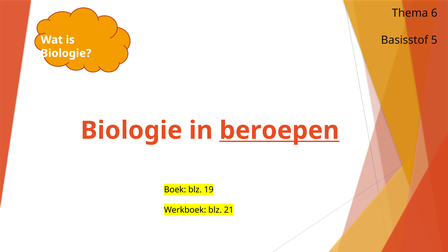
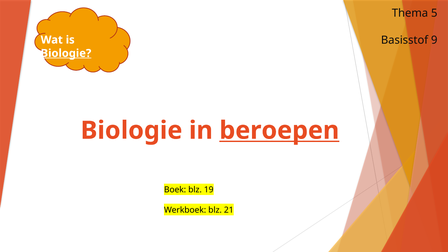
6: 6 -> 5
5: 5 -> 9
Biologie at (66, 53) underline: none -> present
